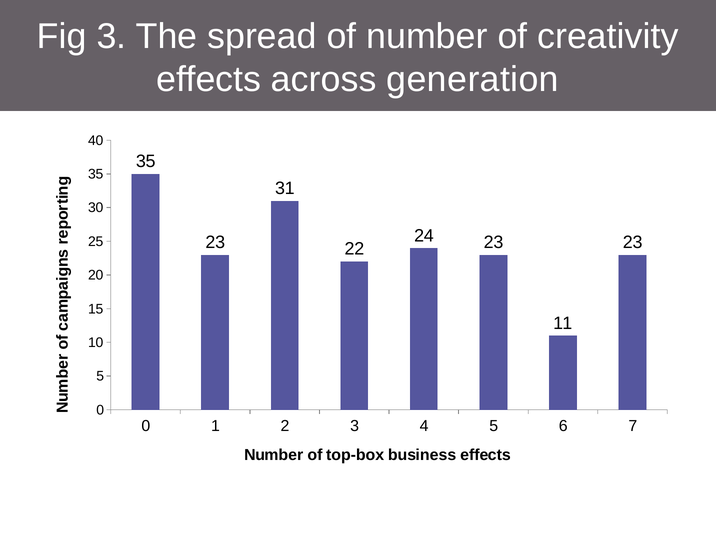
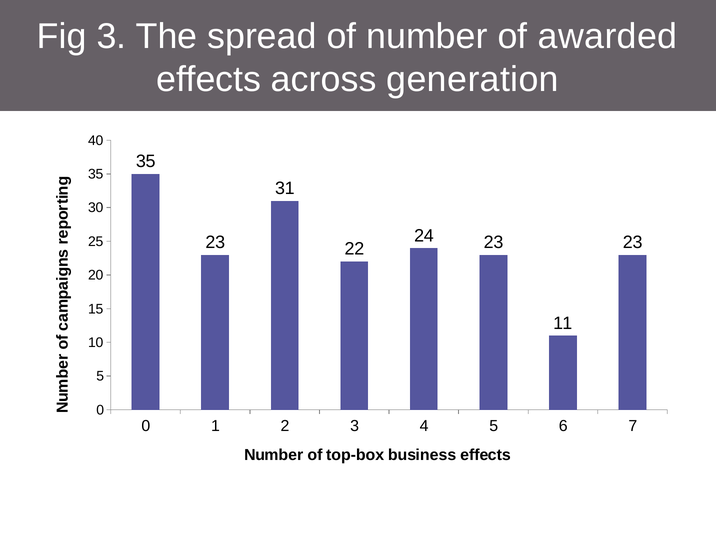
creativity: creativity -> awarded
